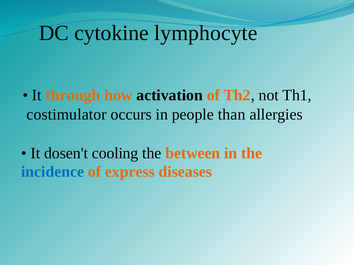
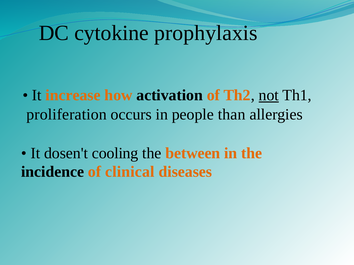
lymphocyte: lymphocyte -> prophylaxis
through: through -> increase
not underline: none -> present
costimulator: costimulator -> proliferation
incidence colour: blue -> black
express: express -> clinical
